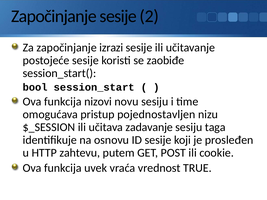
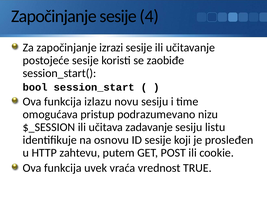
2: 2 -> 4
nizovi: nizovi -> izlazu
pojednostavljen: pojednostavljen -> podrazumevano
taga: taga -> listu
